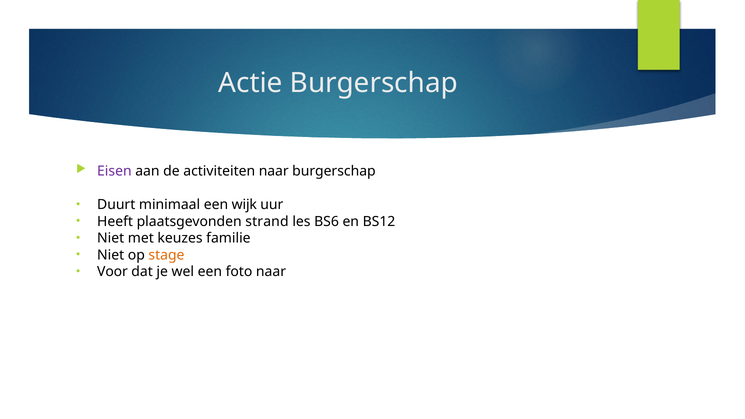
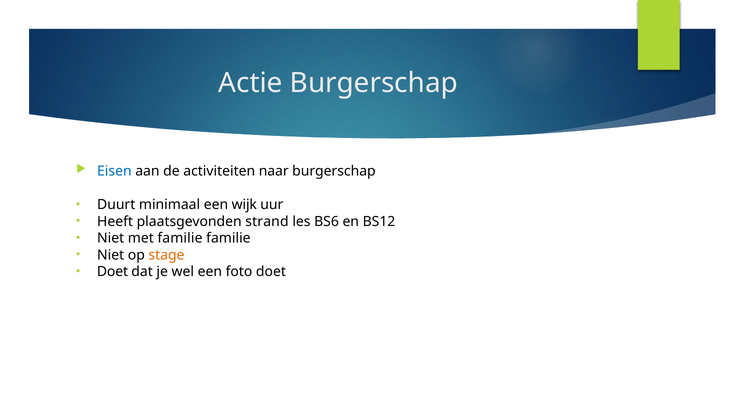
Eisen colour: purple -> blue
met keuzes: keuzes -> familie
Voor at (112, 272): Voor -> Doet
foto naar: naar -> doet
